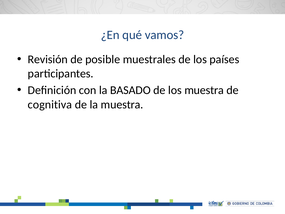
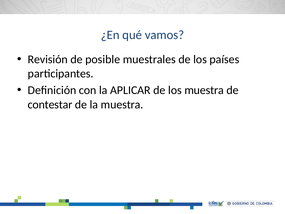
BASADO: BASADO -> APLICAR
cognitiva: cognitiva -> contestar
